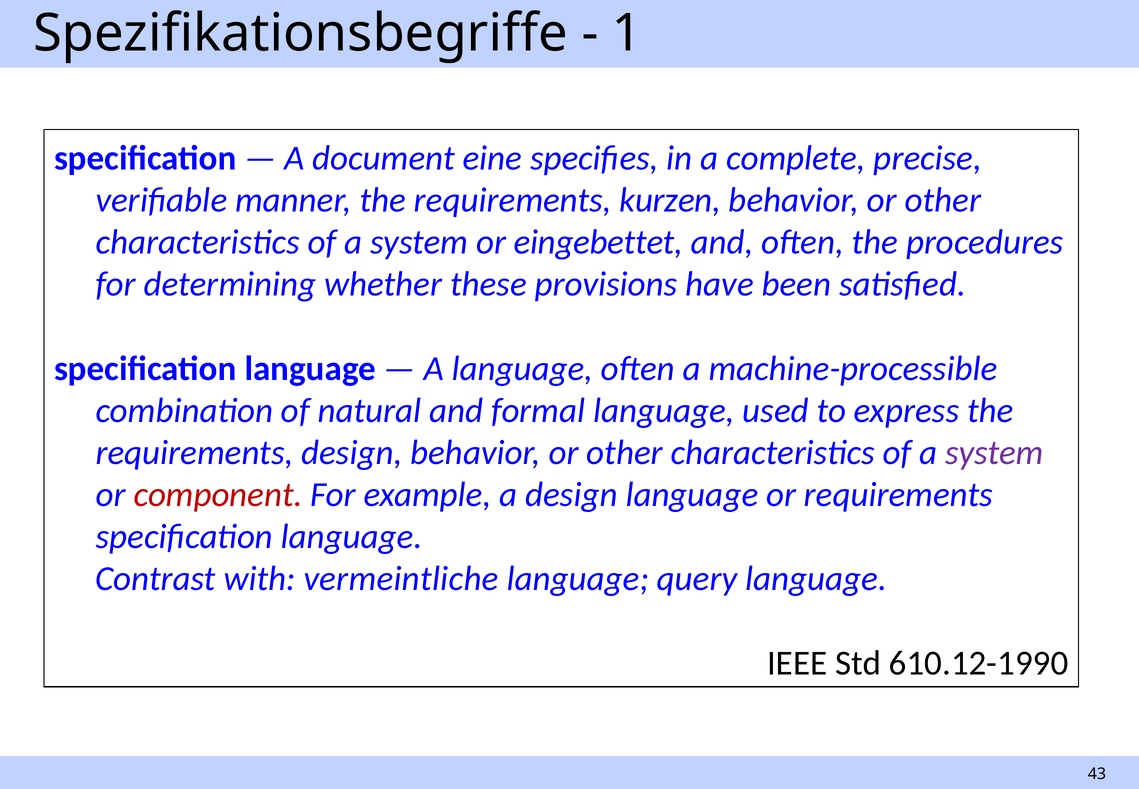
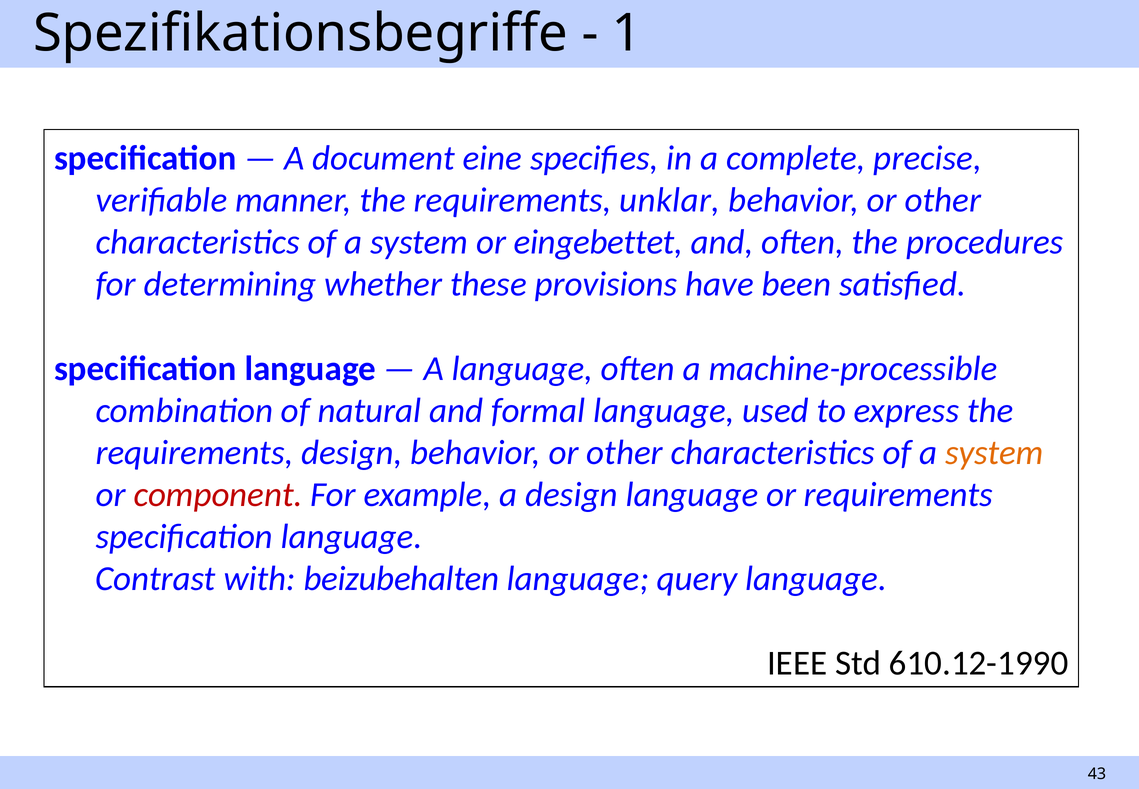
kurzen: kurzen -> unklar
system at (994, 452) colour: purple -> orange
vermeintliche: vermeintliche -> beizubehalten
